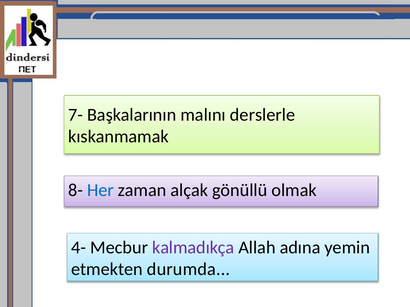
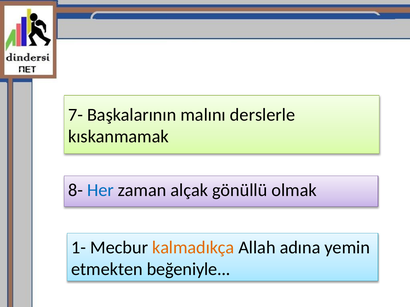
4-: 4- -> 1-
kalmadıkça colour: purple -> orange
durumda: durumda -> beğeniyle
